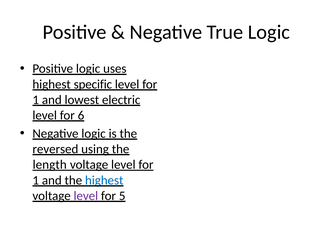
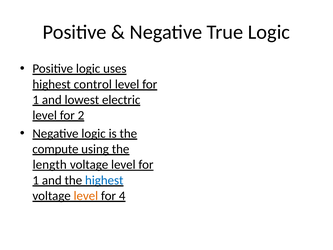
specific: specific -> control
6: 6 -> 2
reversed: reversed -> compute
level at (86, 196) colour: purple -> orange
5: 5 -> 4
